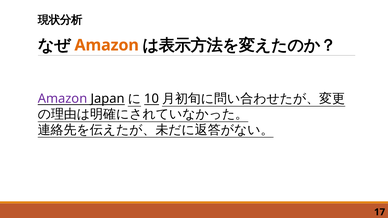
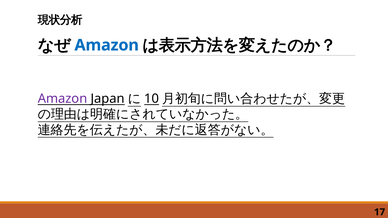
Amazon at (107, 45) colour: orange -> blue
